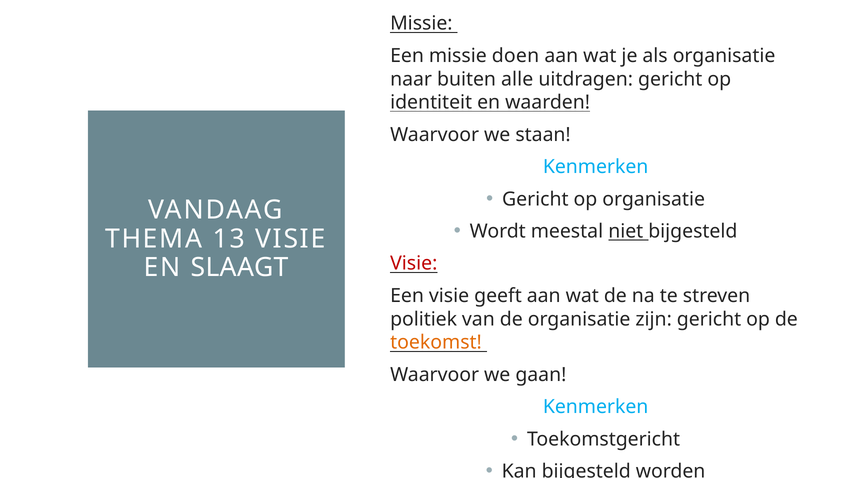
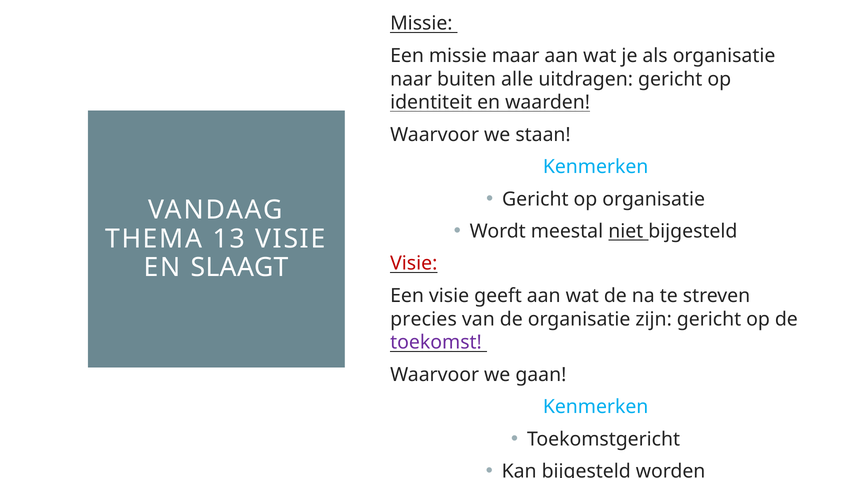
doen: doen -> maar
politiek: politiek -> precies
toekomst colour: orange -> purple
